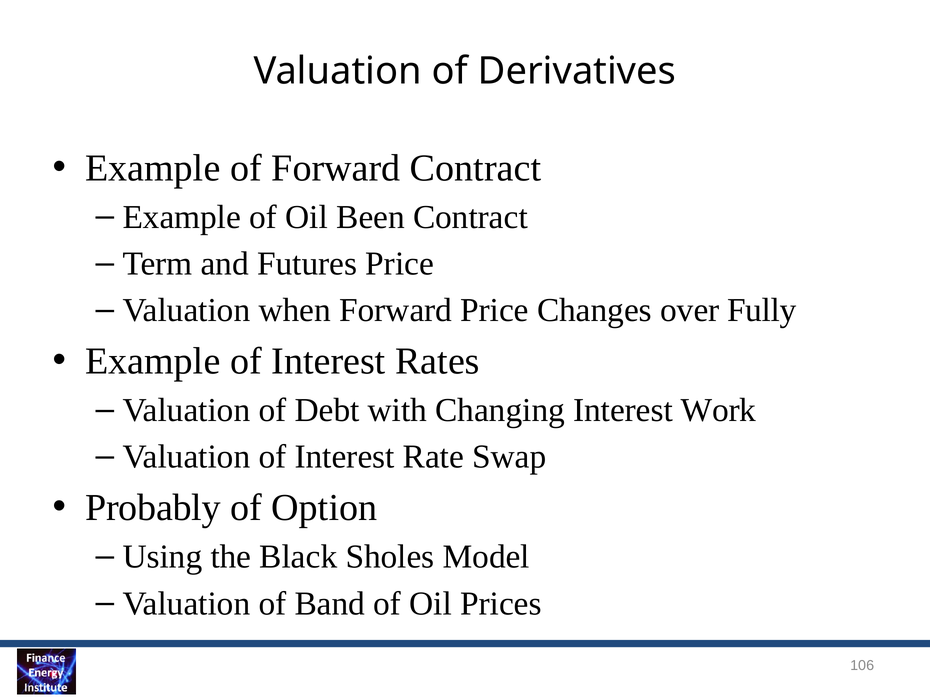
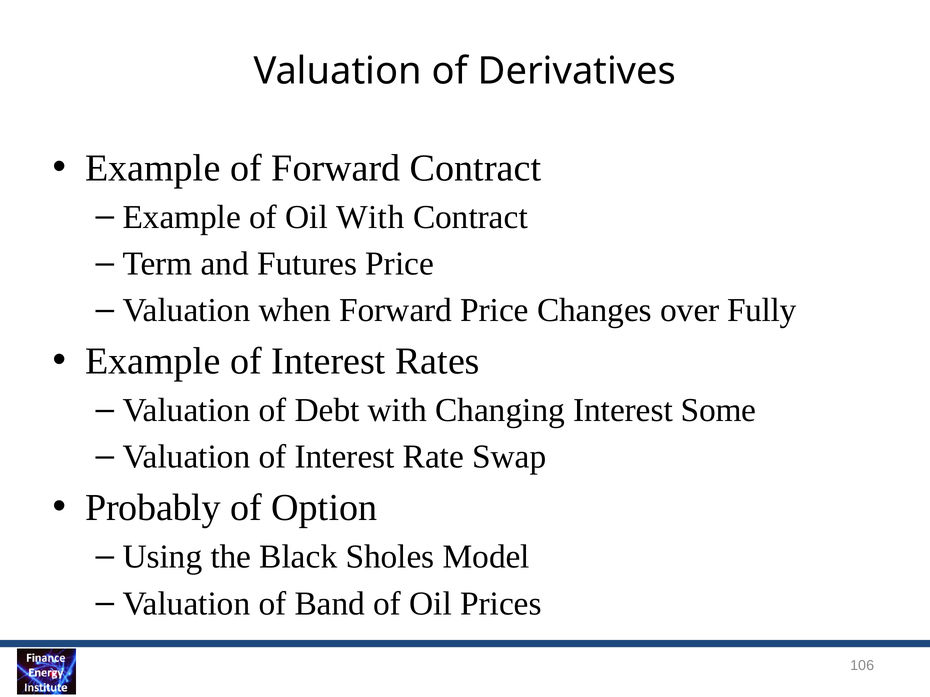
Oil Been: Been -> With
Work: Work -> Some
